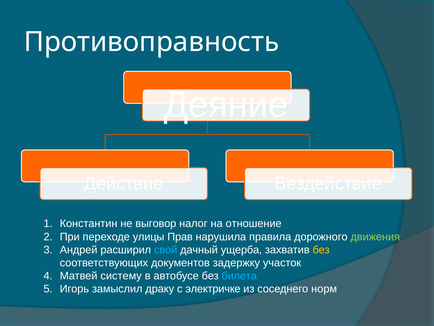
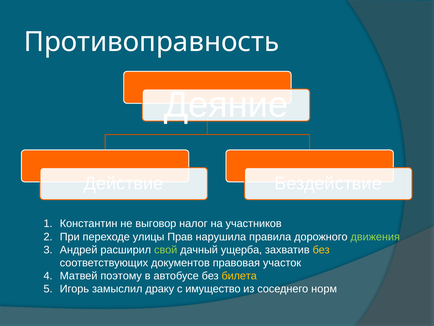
отношение: отношение -> участников
свой colour: light blue -> light green
задержку: задержку -> правовая
систему: систему -> поэтому
билета colour: light blue -> yellow
электричке: электричке -> имущество
